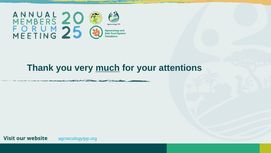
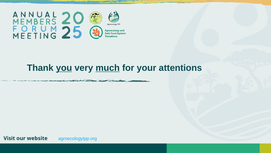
you underline: none -> present
